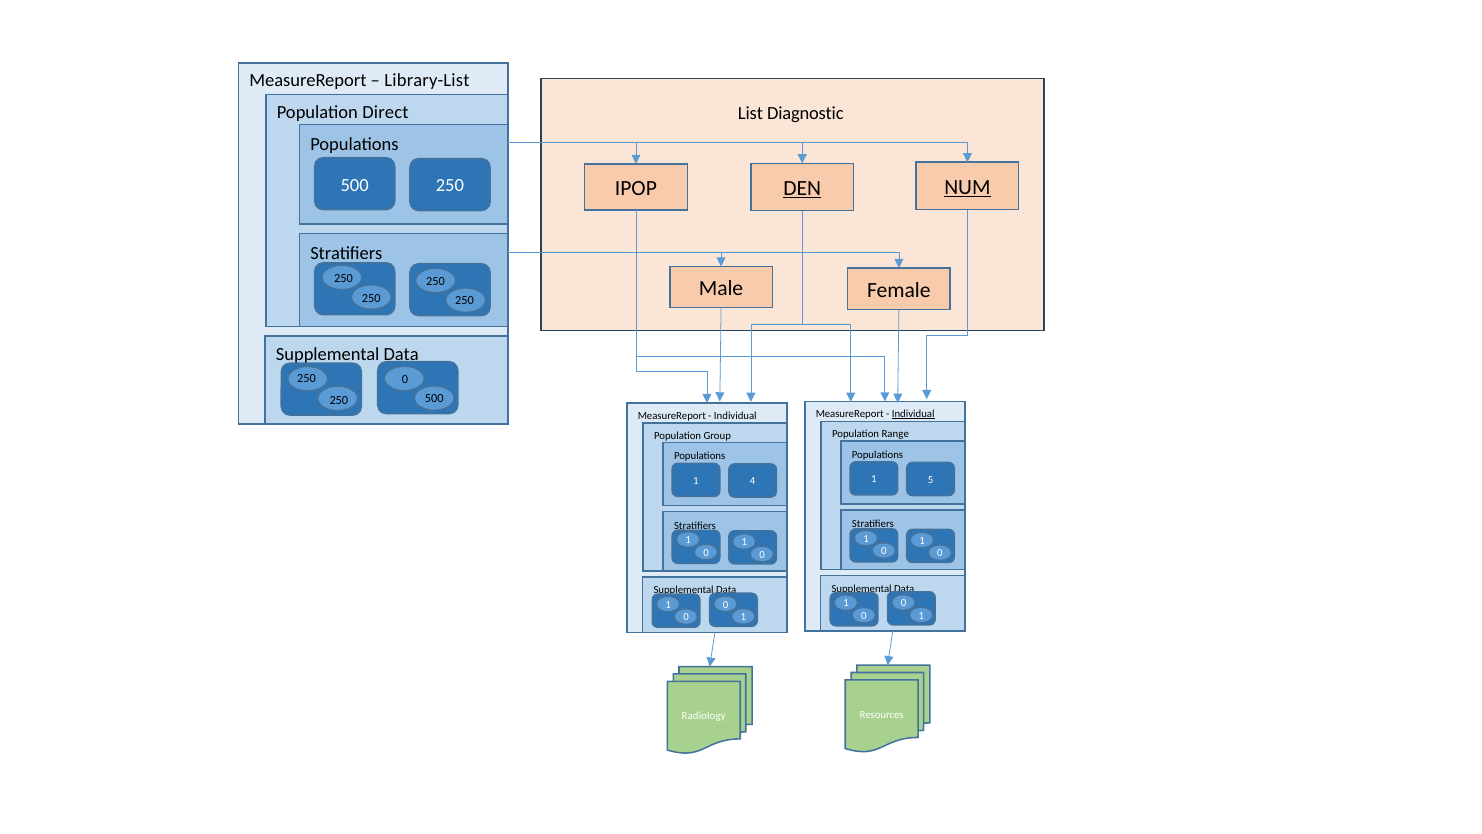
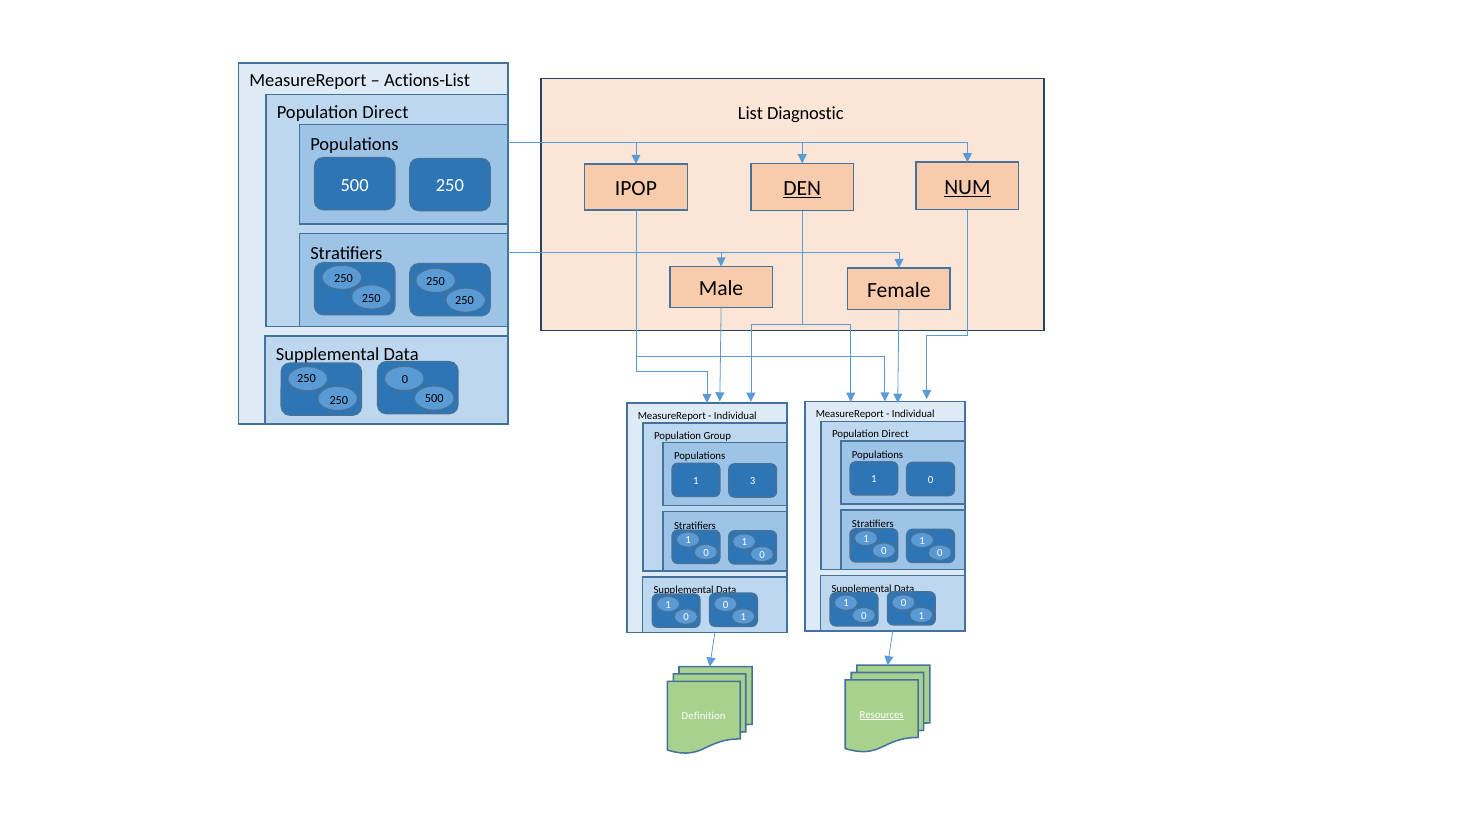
Library-List: Library-List -> Actions-List
Individual at (913, 414) underline: present -> none
Range at (895, 434): Range -> Direct
5 at (931, 480): 5 -> 0
4: 4 -> 3
Resources underline: none -> present
Radiology: Radiology -> Definition
